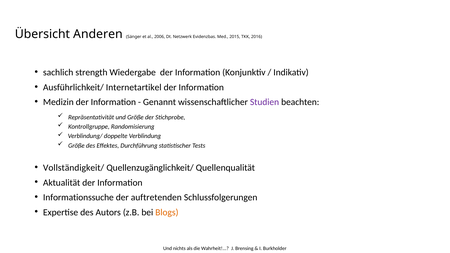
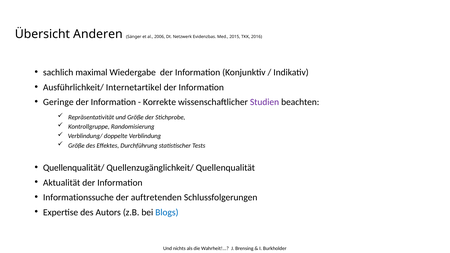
strength: strength -> maximal
Medizin: Medizin -> Geringe
Genannt: Genannt -> Korrekte
Vollständigkeit/: Vollständigkeit/ -> Quellenqualität/
Blogs colour: orange -> blue
